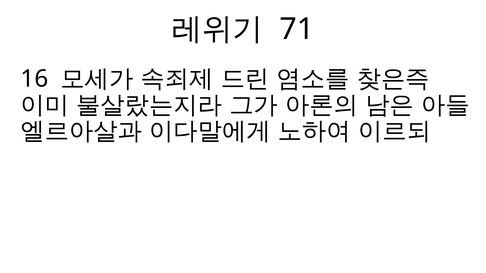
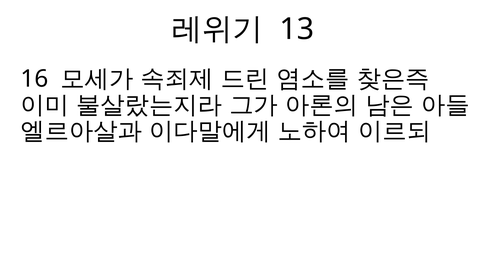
71: 71 -> 13
